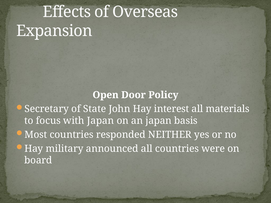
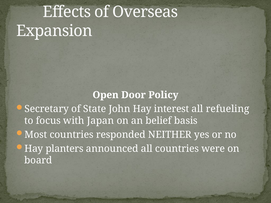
materials: materials -> refueling
an japan: japan -> belief
military: military -> planters
